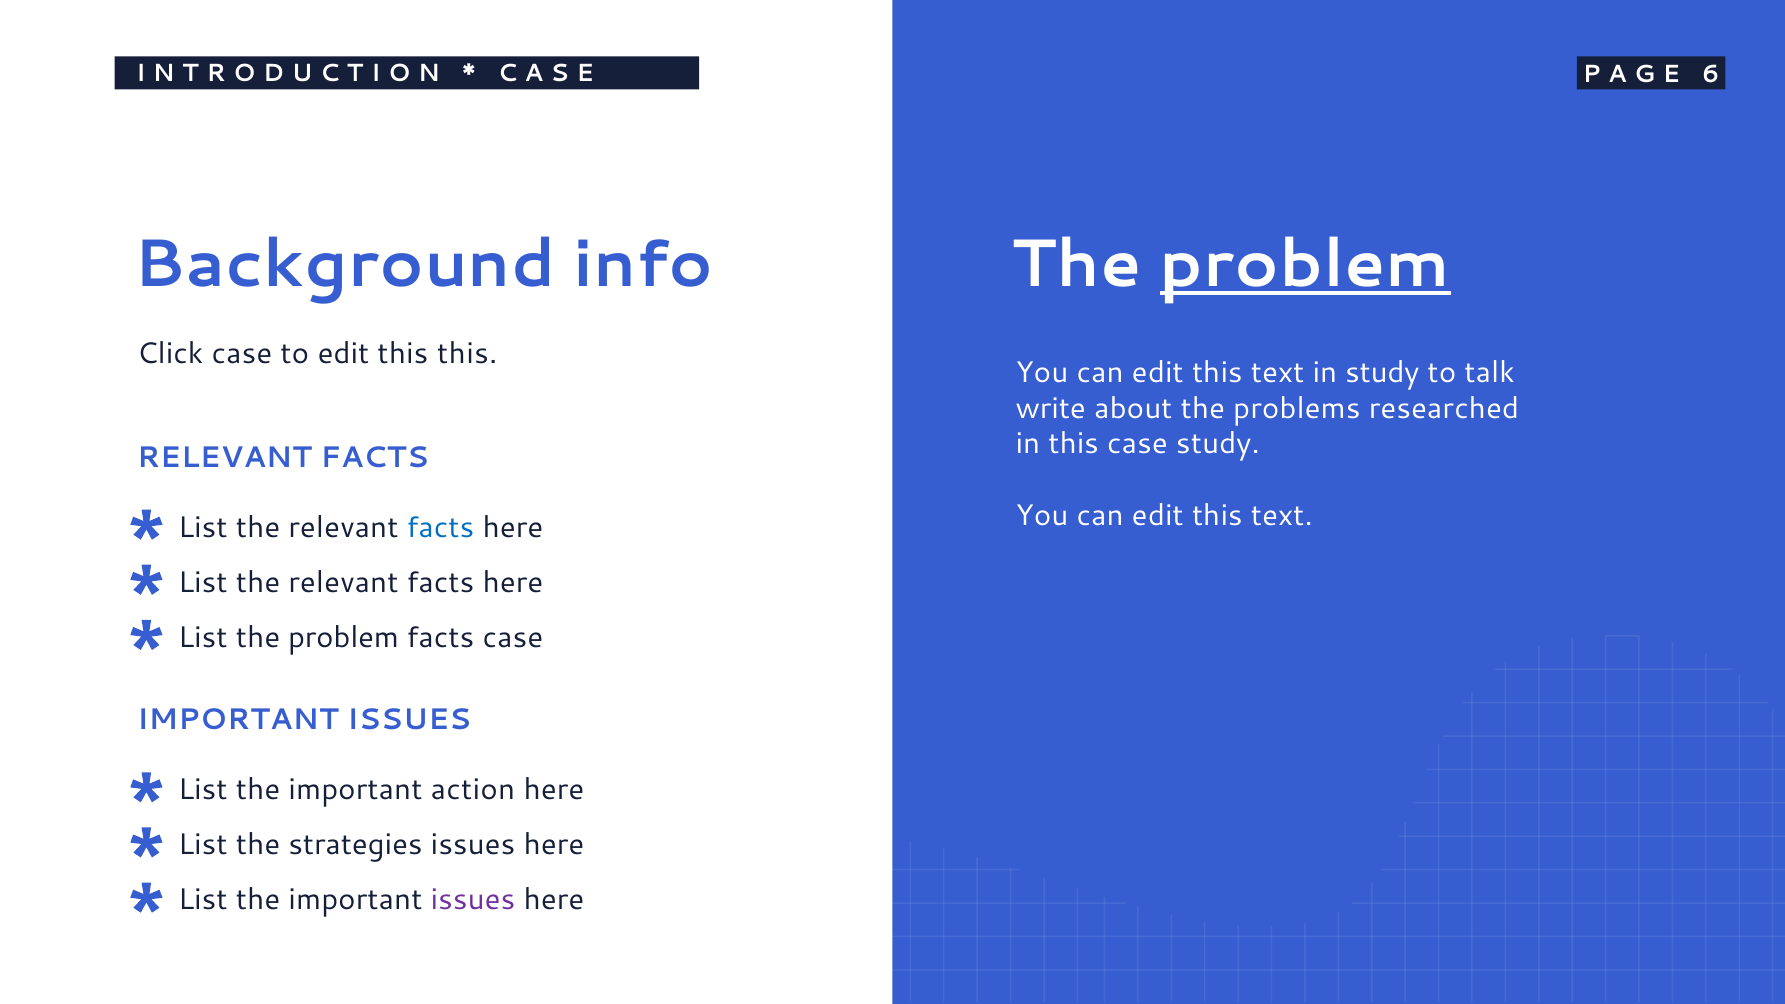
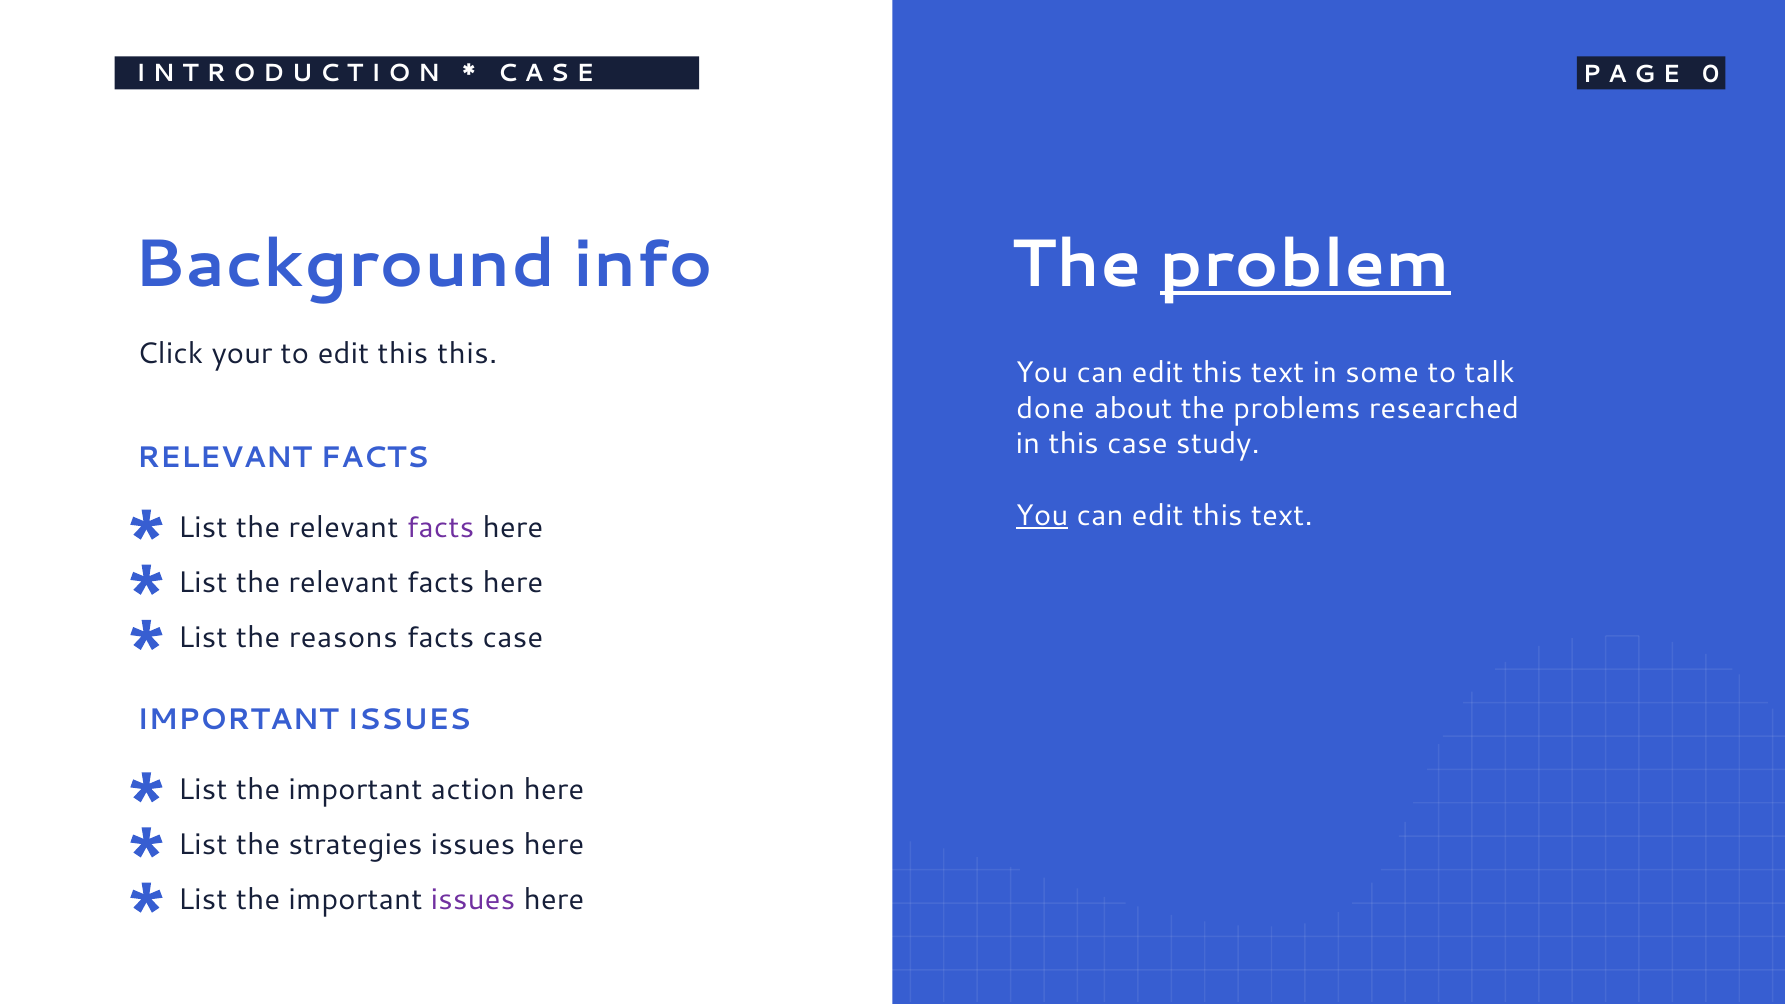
6: 6 -> 0
Click case: case -> your
in study: study -> some
write: write -> done
You at (1042, 516) underline: none -> present
facts at (441, 527) colour: blue -> purple
List the problem: problem -> reasons
